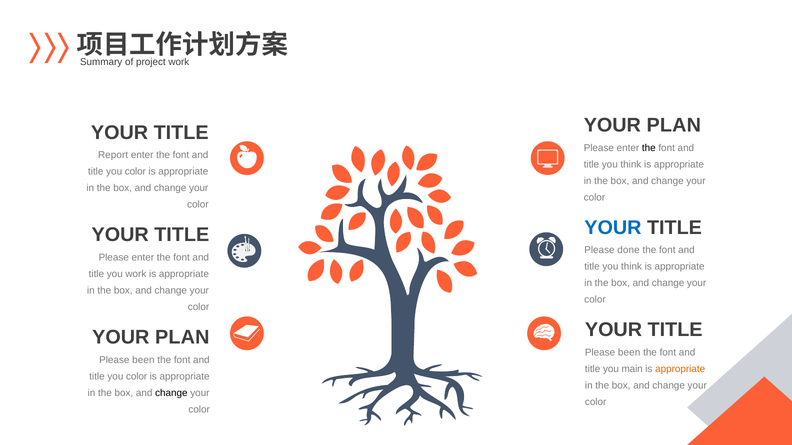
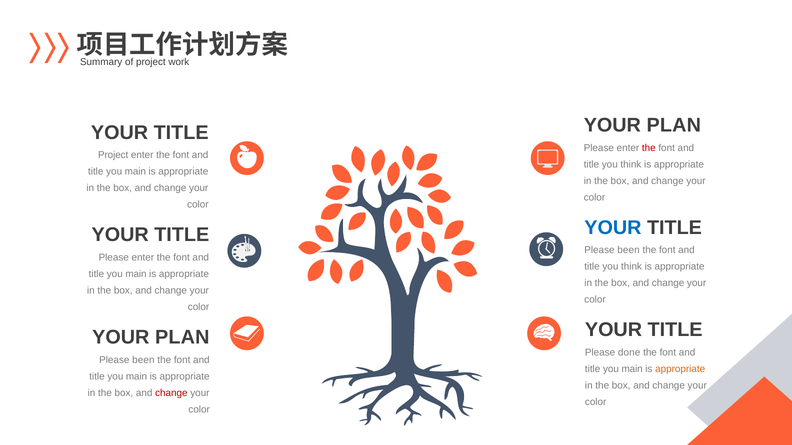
the at (649, 148) colour: black -> red
Report at (113, 155): Report -> Project
color at (135, 172): color -> main
done at (628, 251): done -> been
work at (136, 274): work -> main
been at (629, 353): been -> done
color at (137, 377): color -> main
change at (171, 393) colour: black -> red
